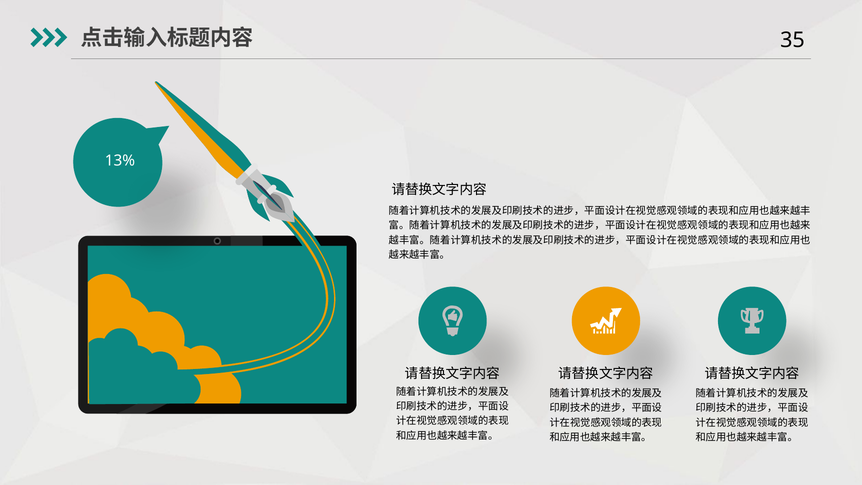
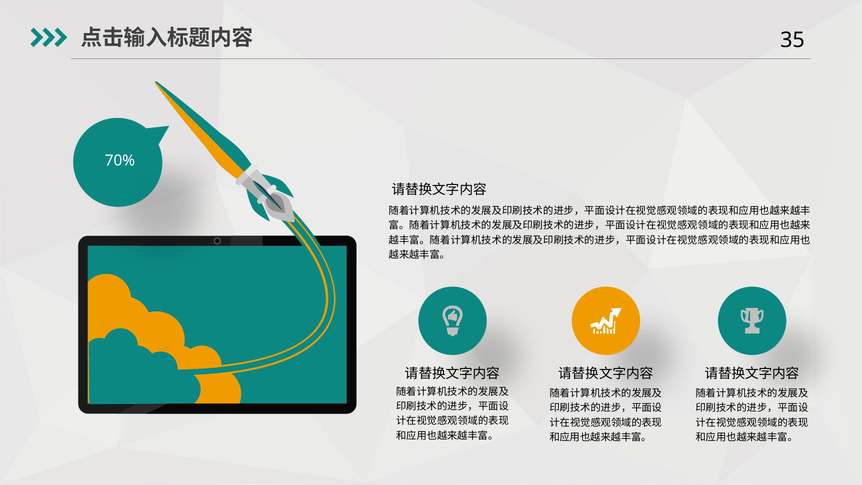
13%: 13% -> 70%
